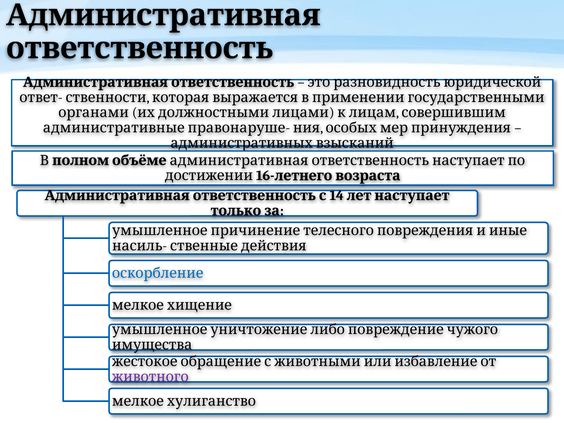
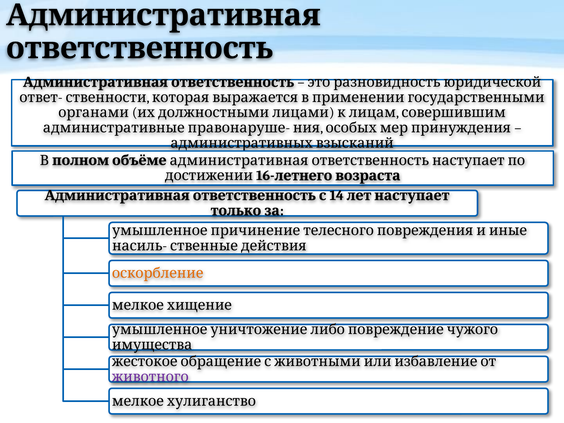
оскорбление colour: blue -> orange
